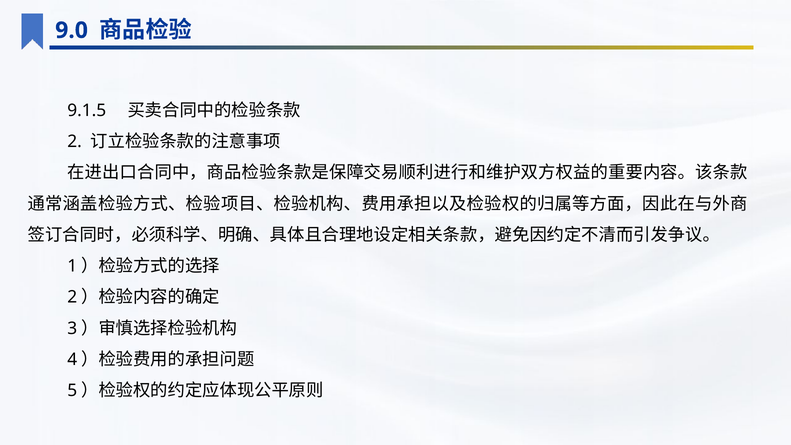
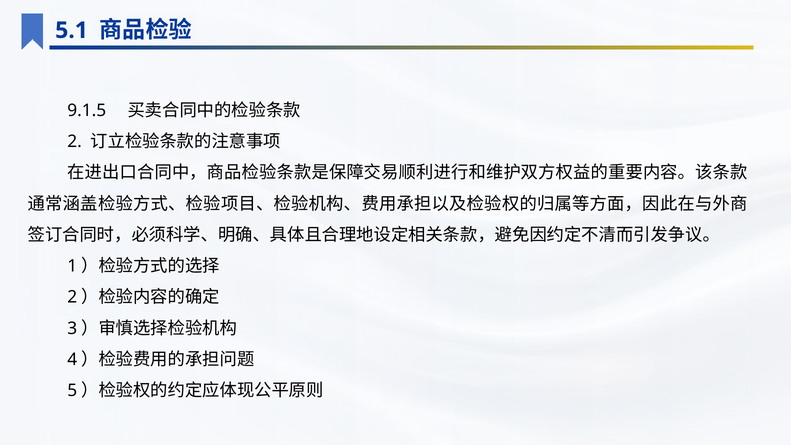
9.0: 9.0 -> 5.1
